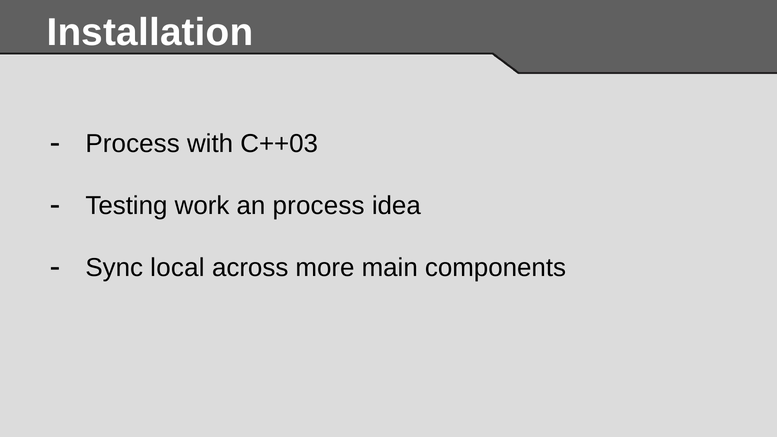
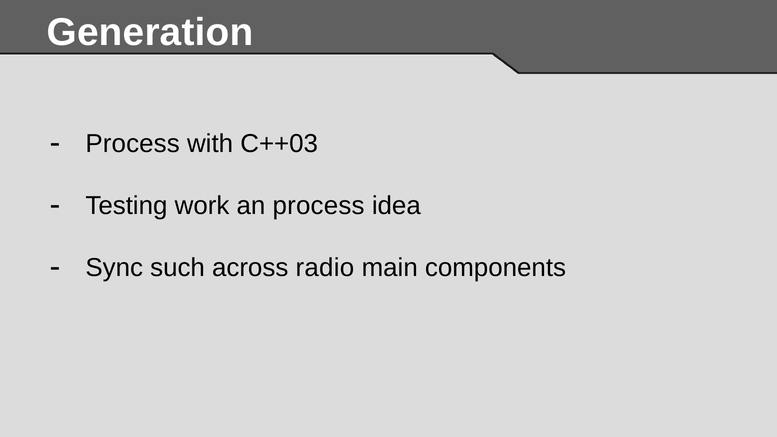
Installation: Installation -> Generation
local: local -> such
more: more -> radio
